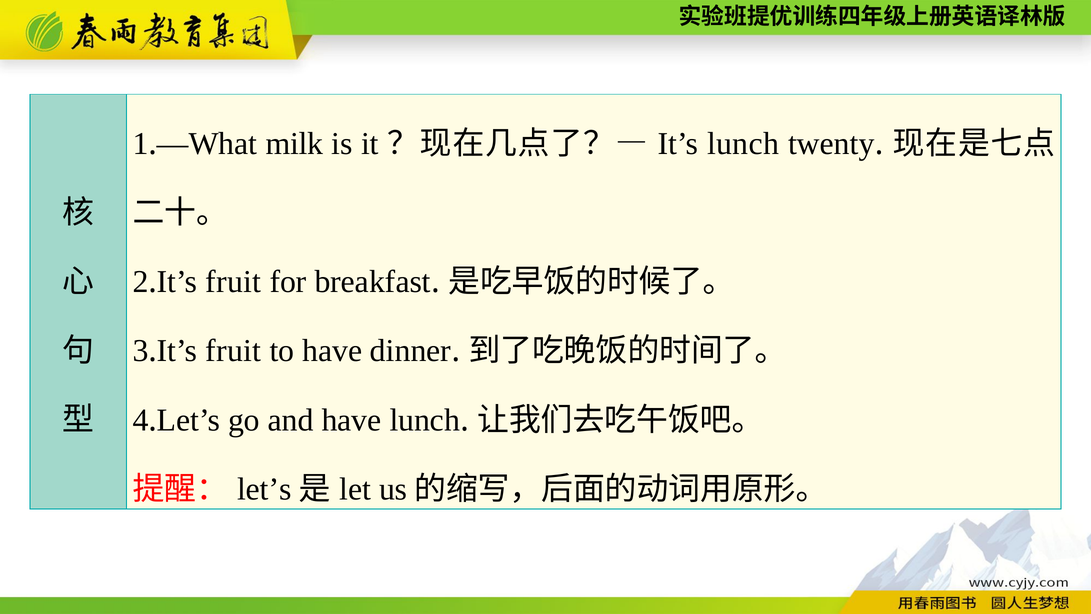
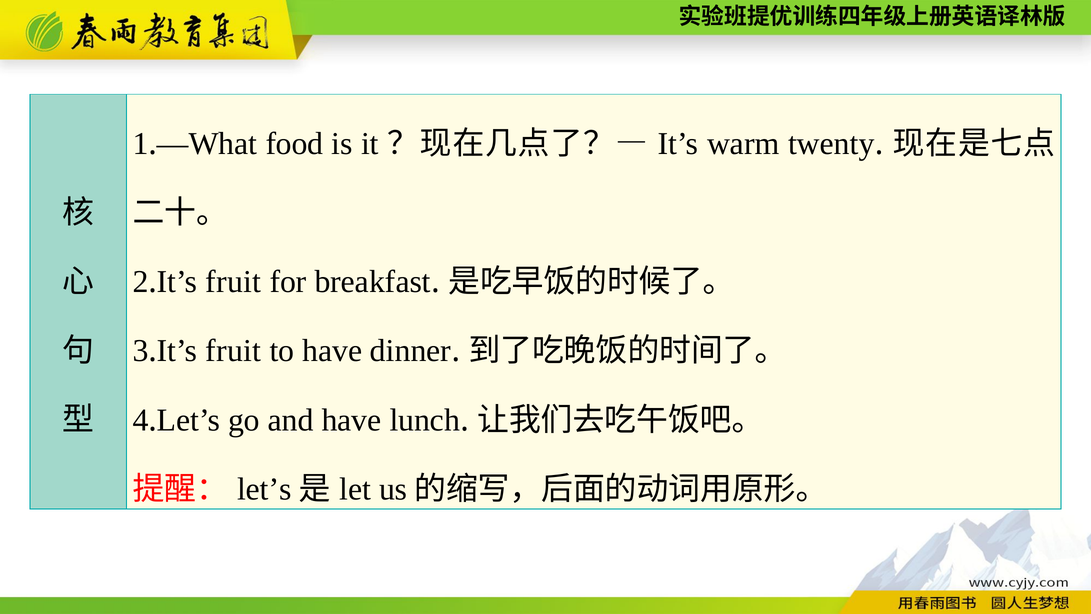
milk: milk -> food
lunch at (743, 144): lunch -> warm
